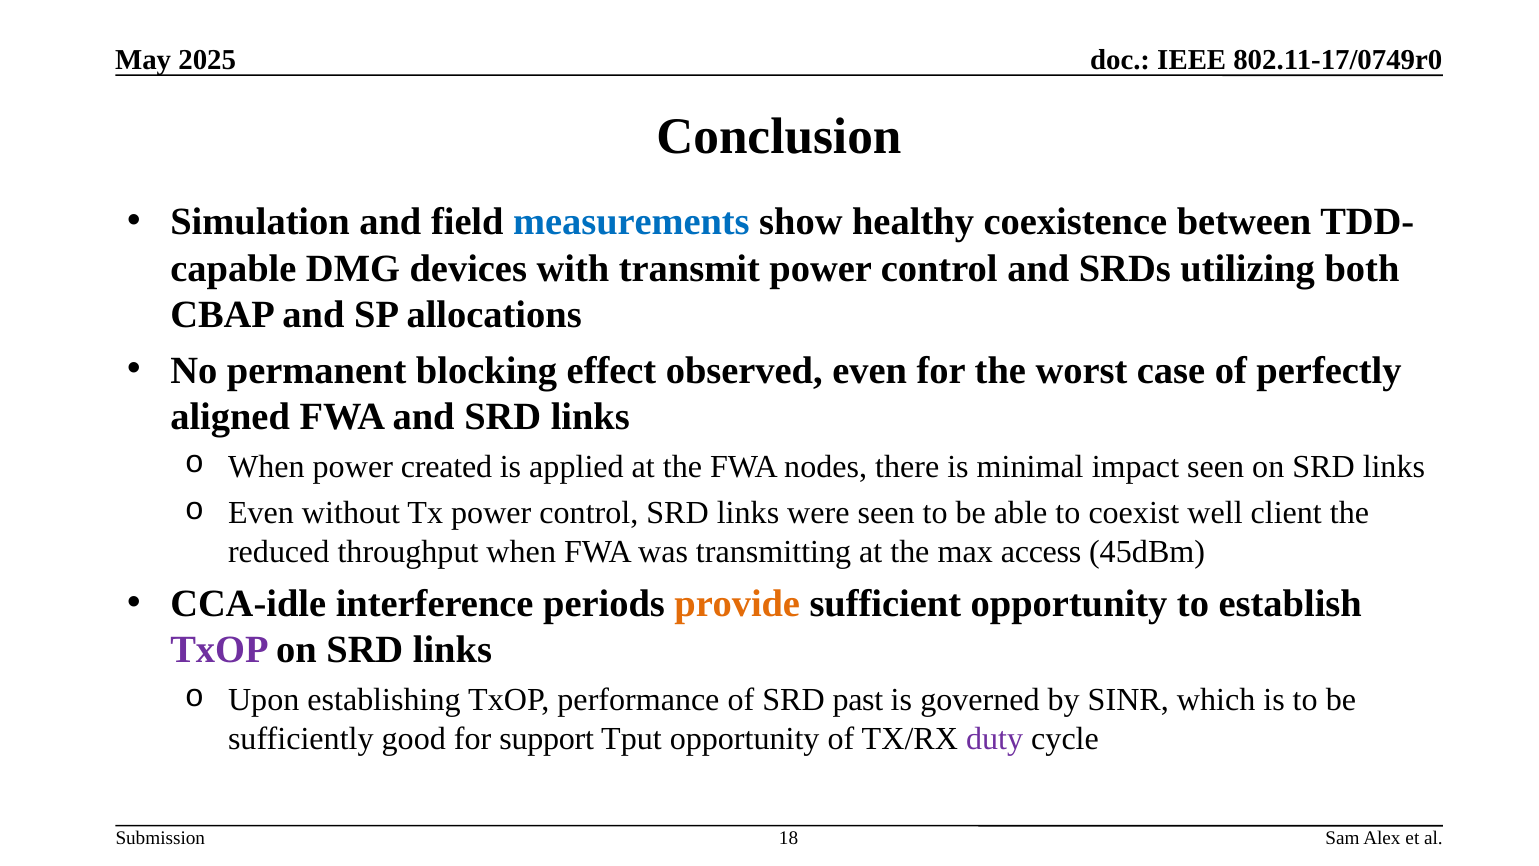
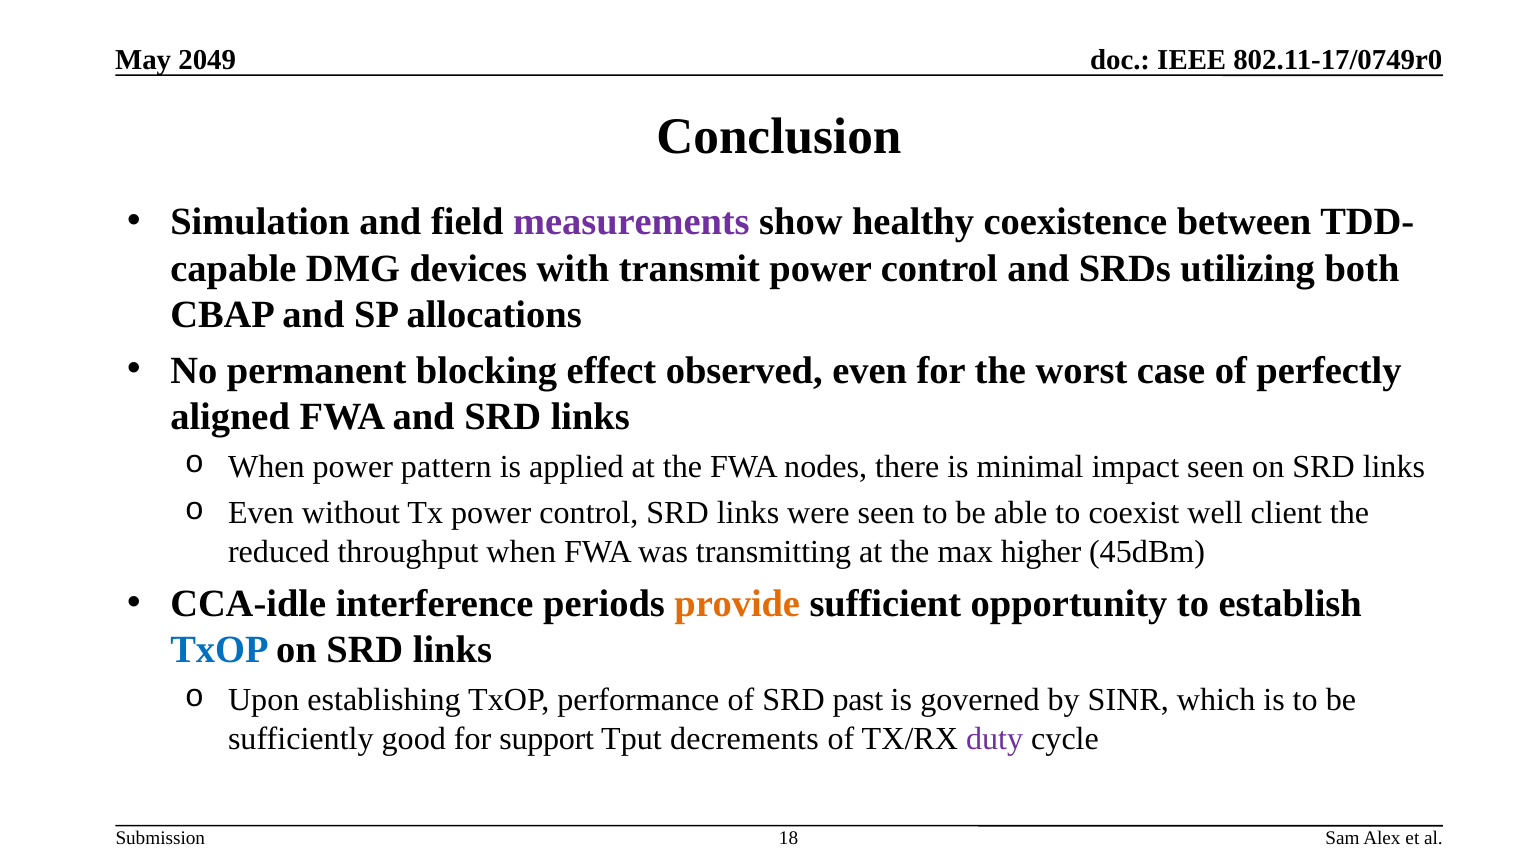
2025: 2025 -> 2049
measurements colour: blue -> purple
created: created -> pattern
access: access -> higher
TxOP at (219, 650) colour: purple -> blue
Tput opportunity: opportunity -> decrements
